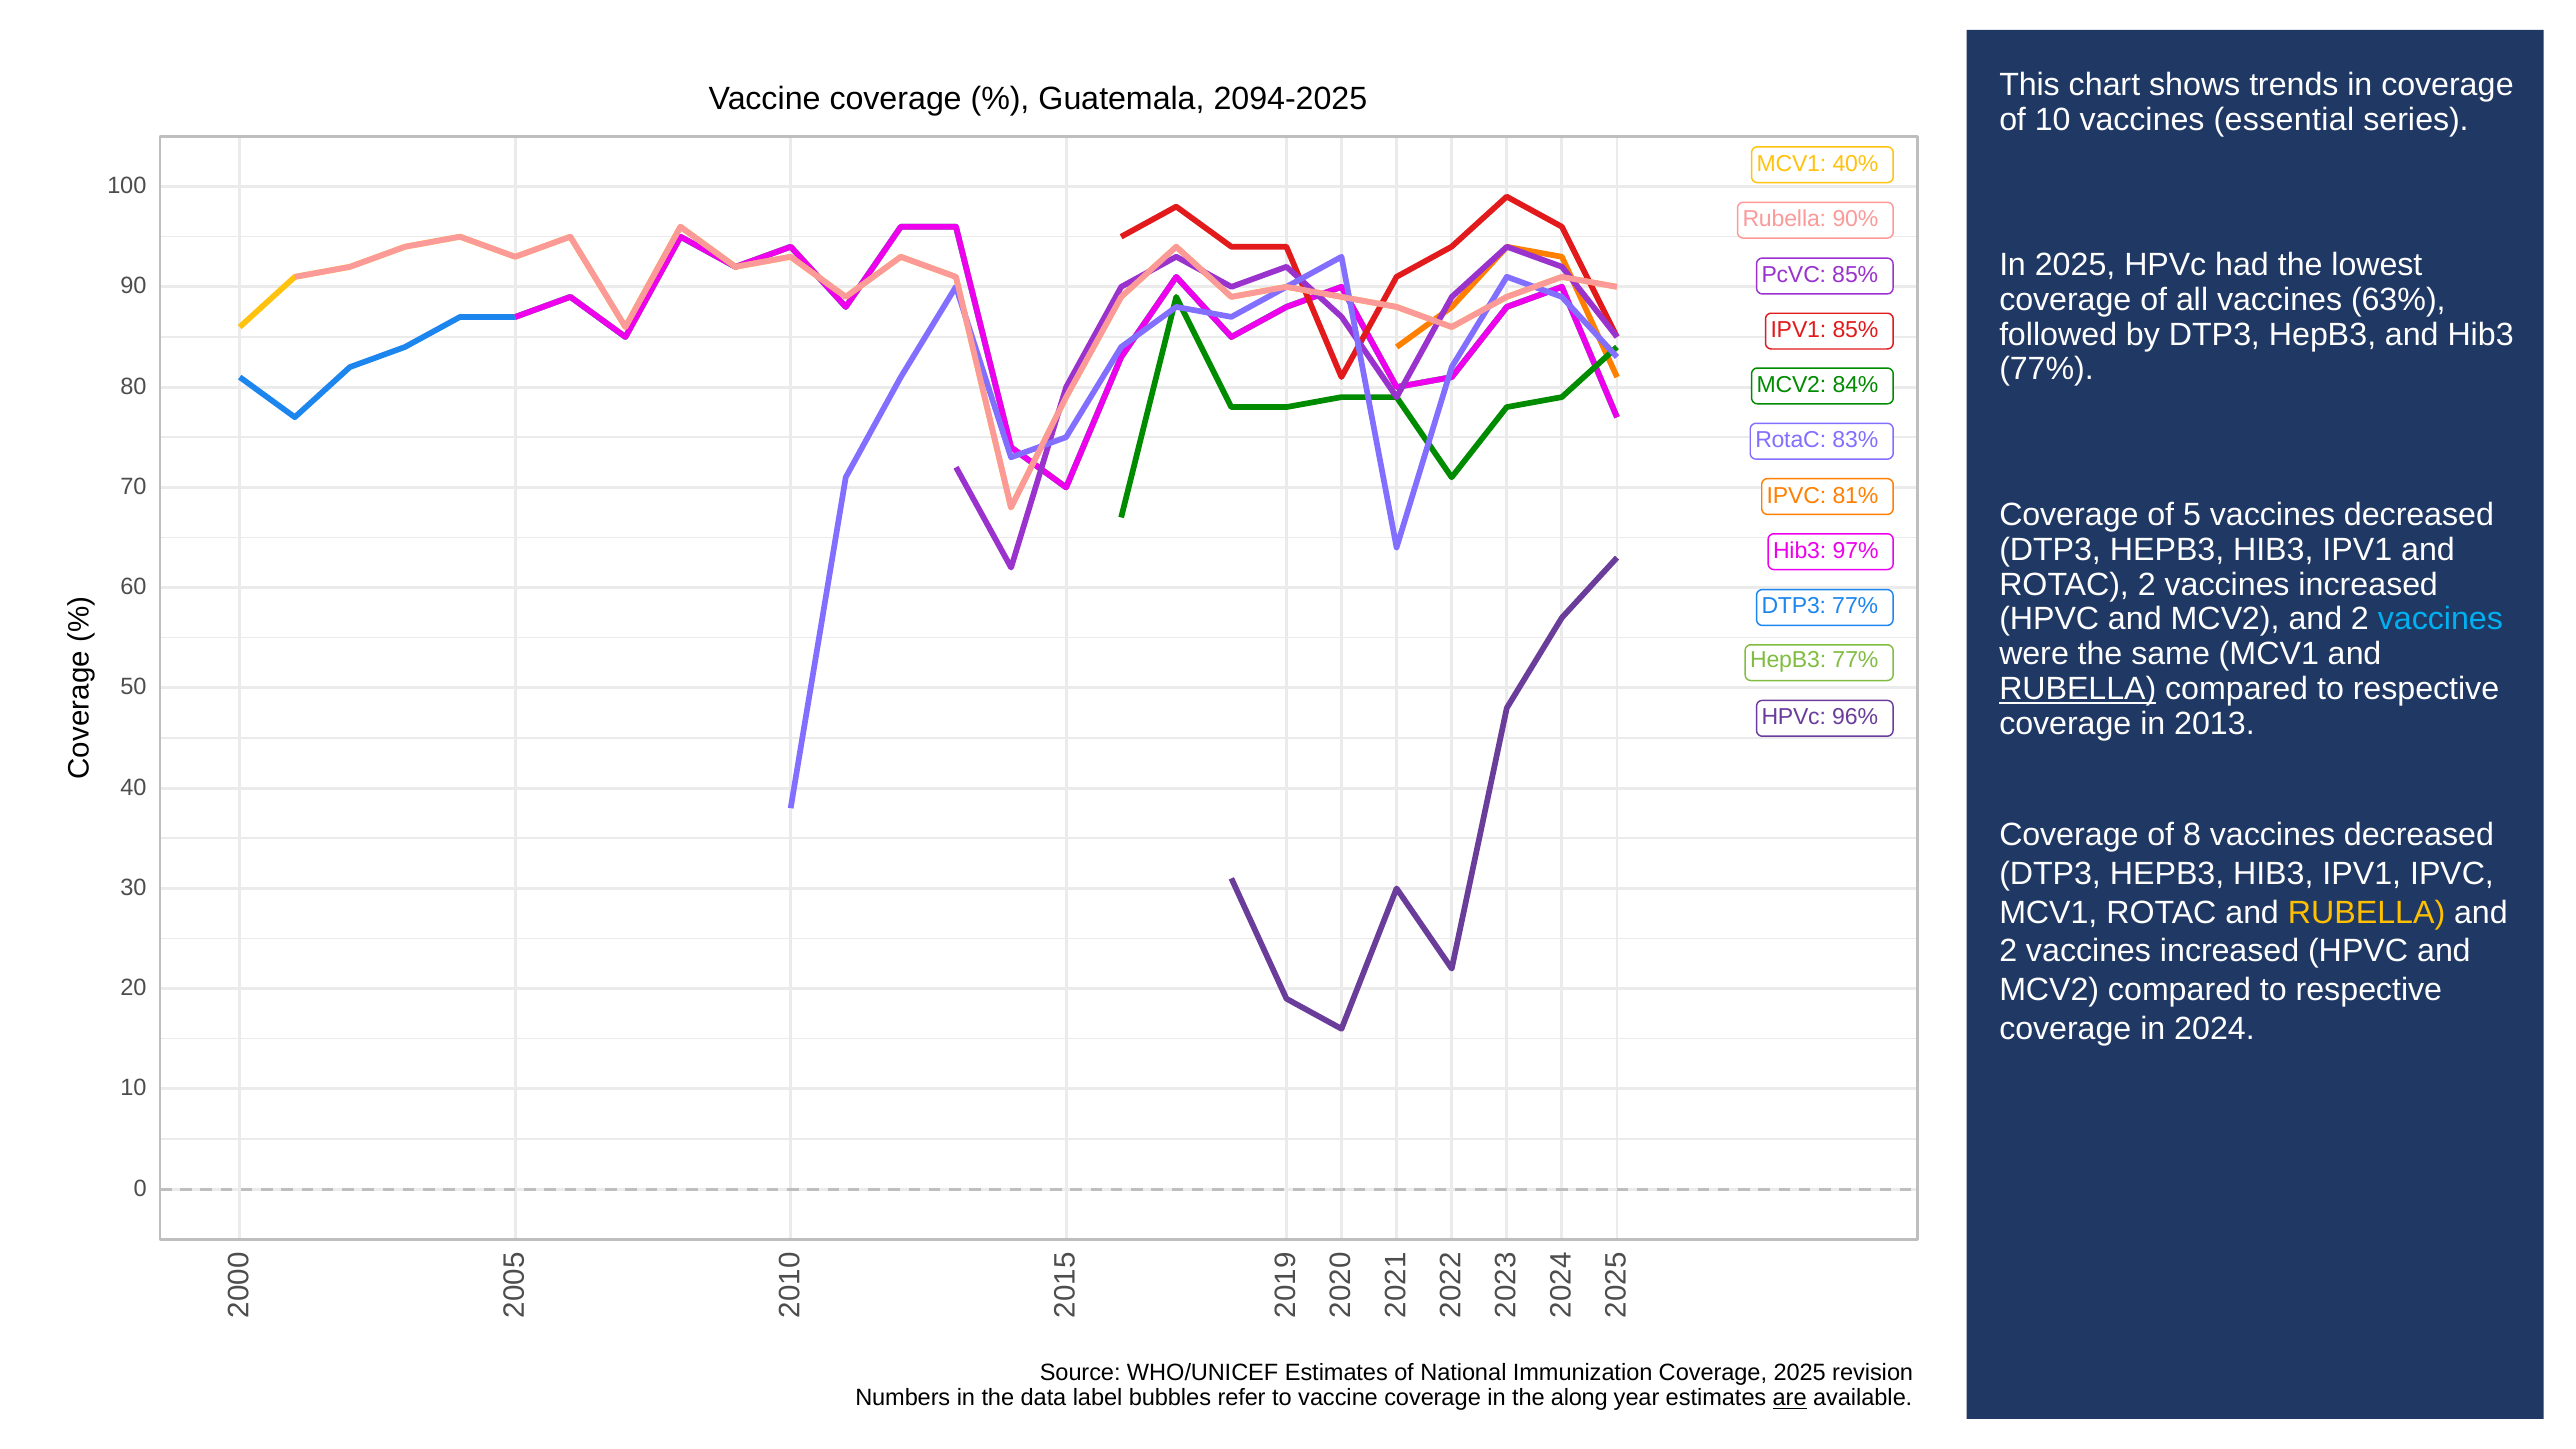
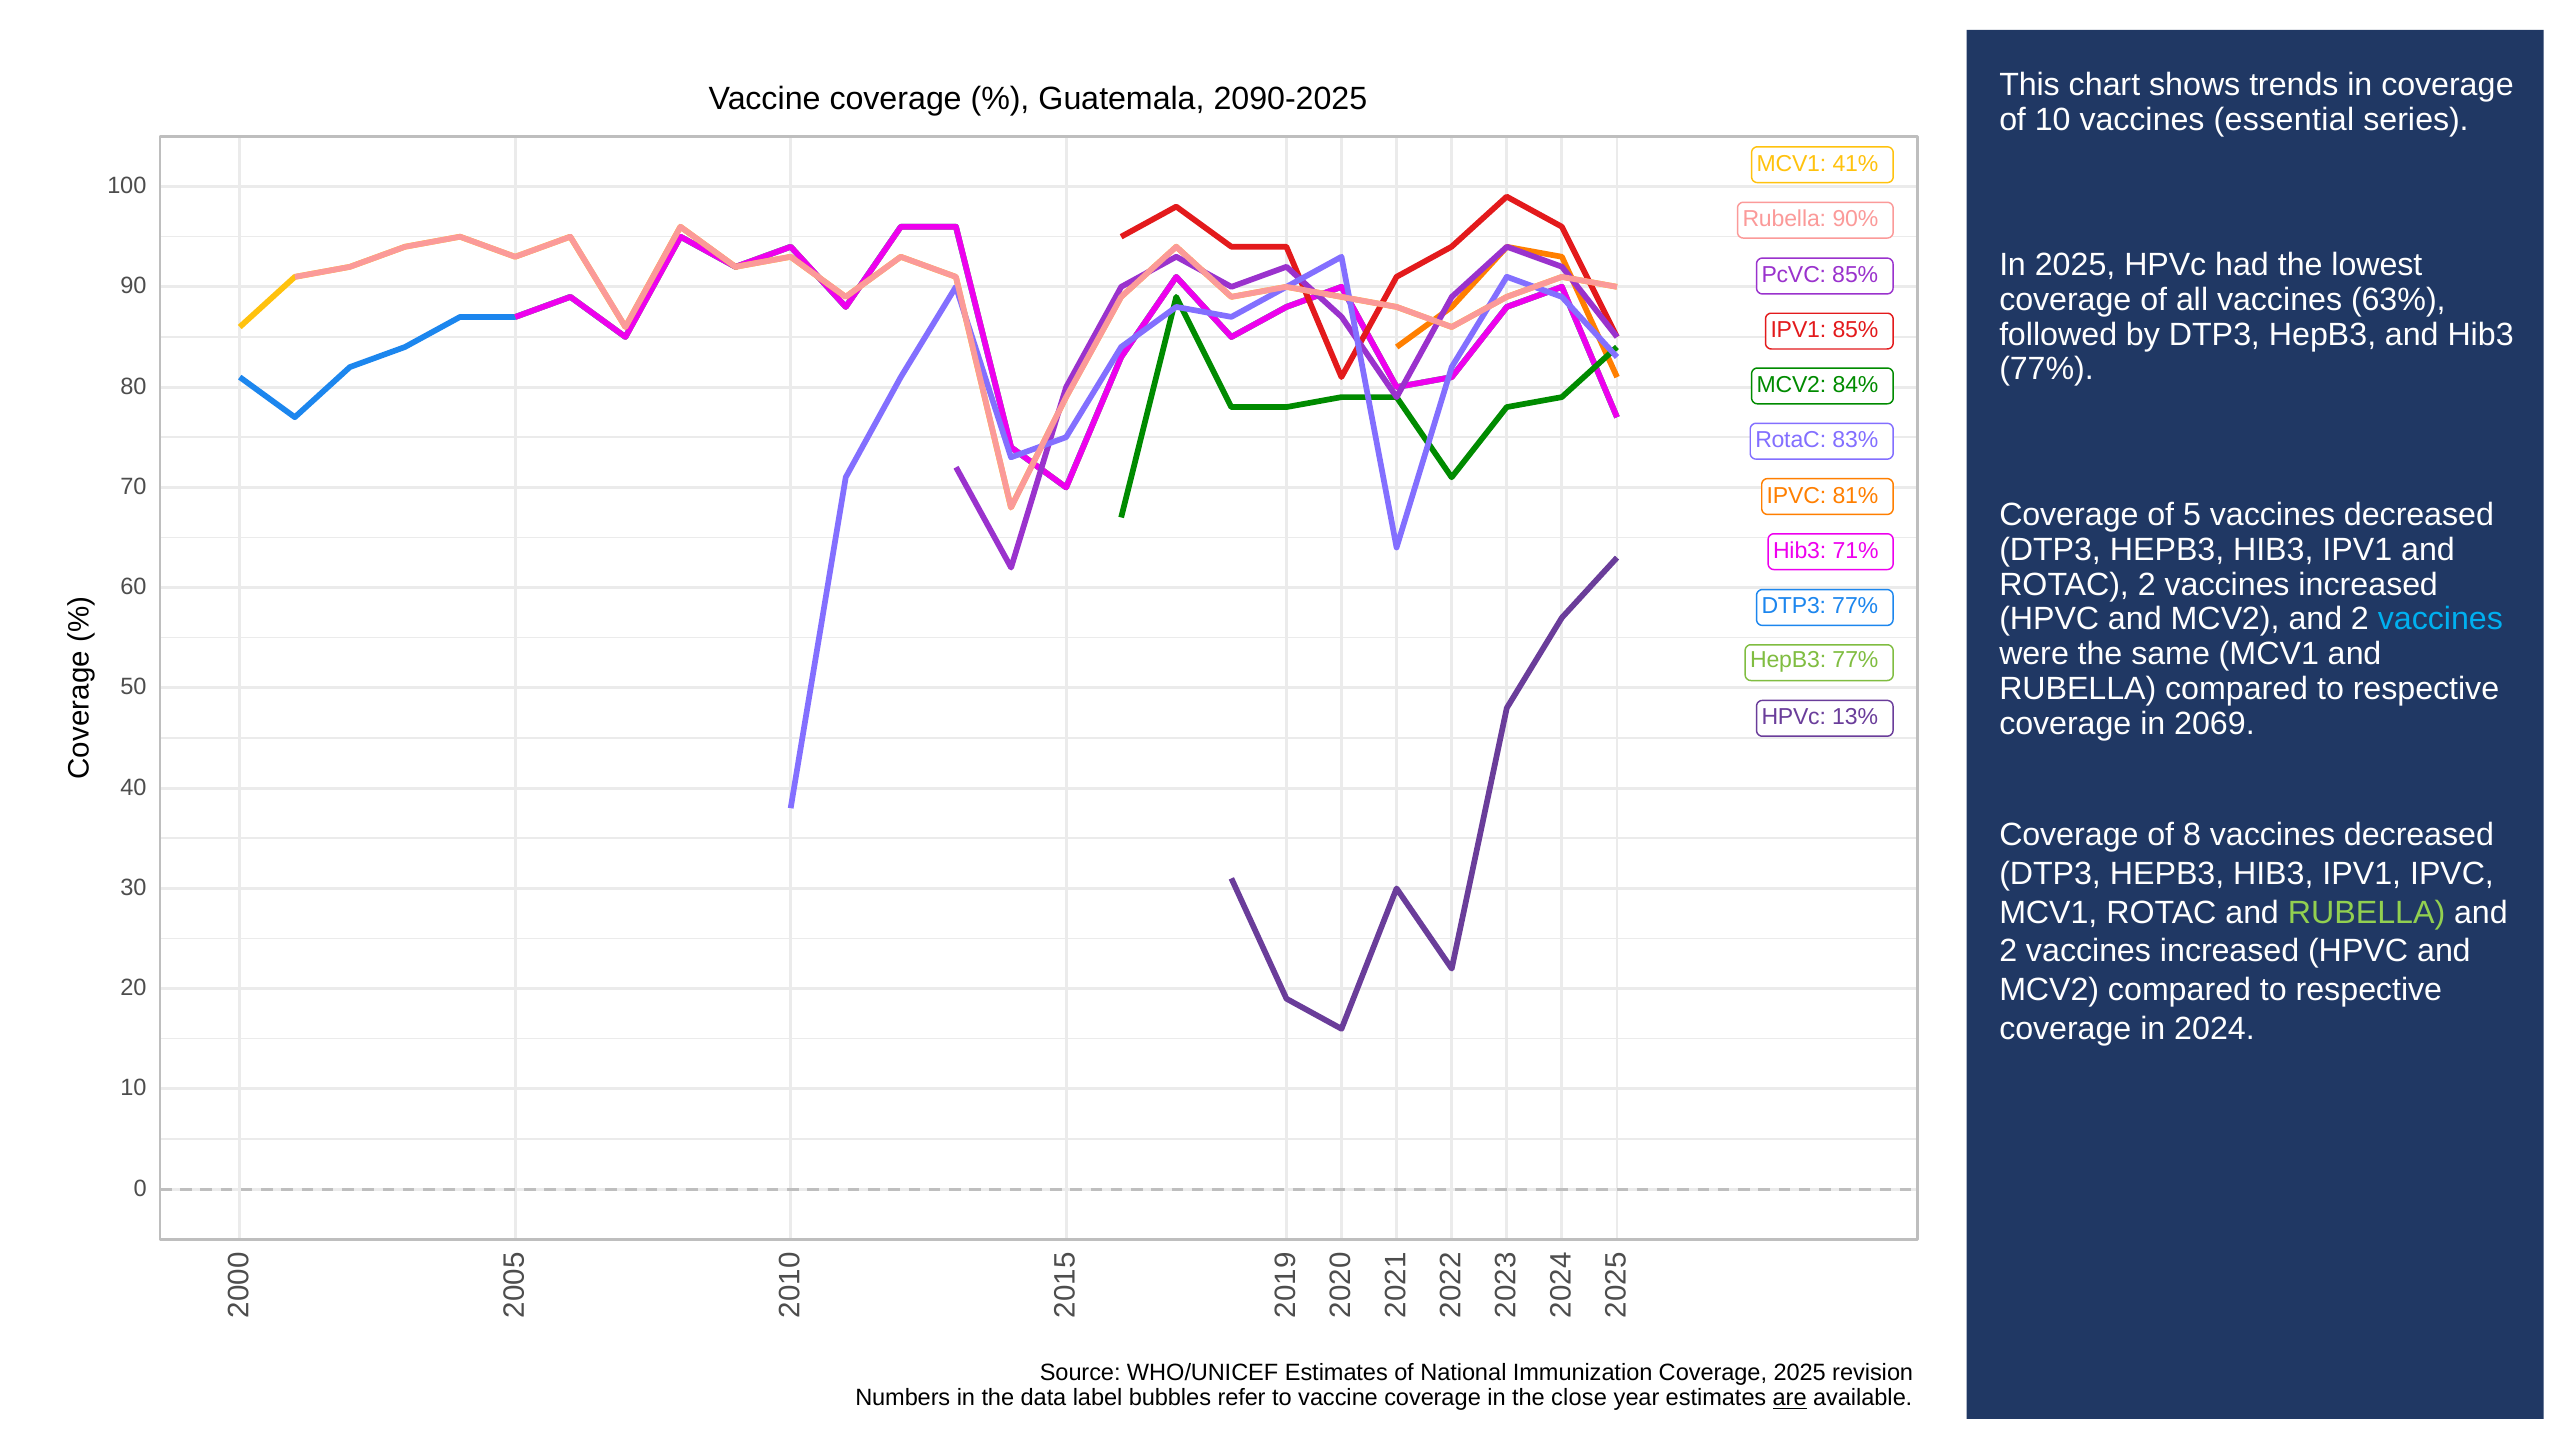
2094-2025: 2094-2025 -> 2090-2025
40%: 40% -> 41%
97%: 97% -> 71%
RUBELLA at (2078, 689) underline: present -> none
96%: 96% -> 13%
2013: 2013 -> 2069
RUBELLA at (2367, 913) colour: yellow -> light green
along: along -> close
